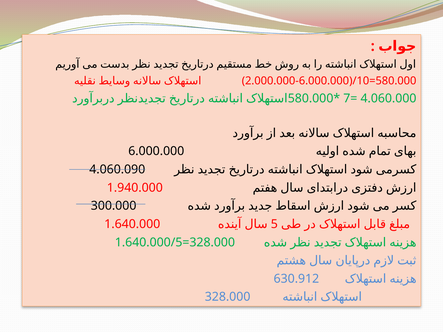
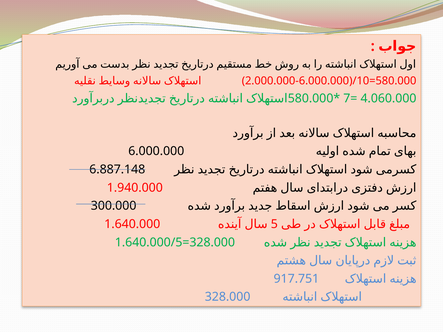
4.060.090: 4.060.090 -> 6.887.148
630.912: 630.912 -> 917.751
